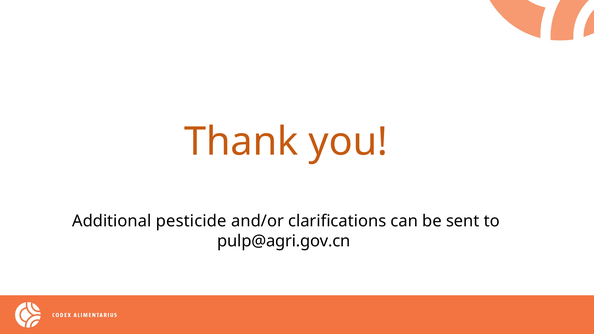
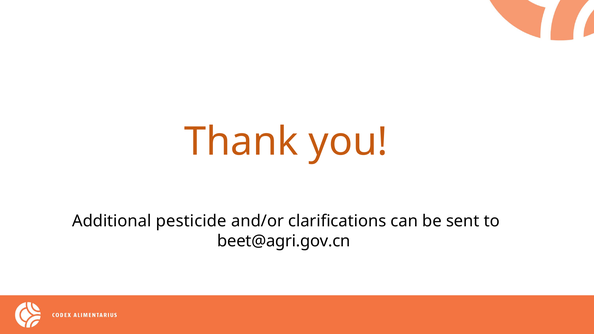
pulp@agri.gov.cn: pulp@agri.gov.cn -> beet@agri.gov.cn
